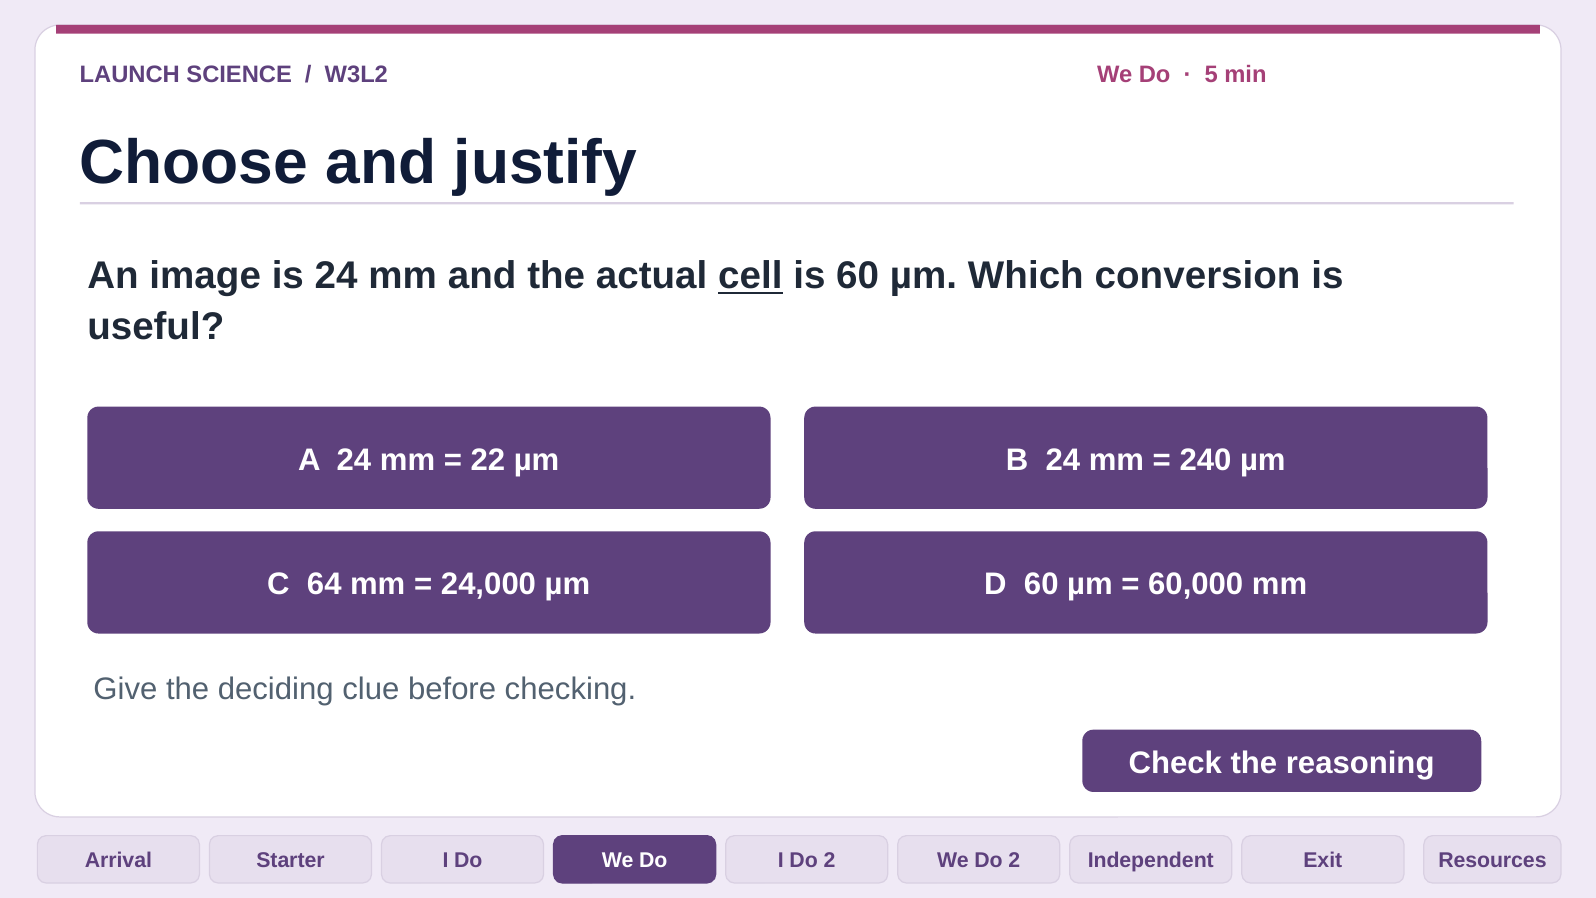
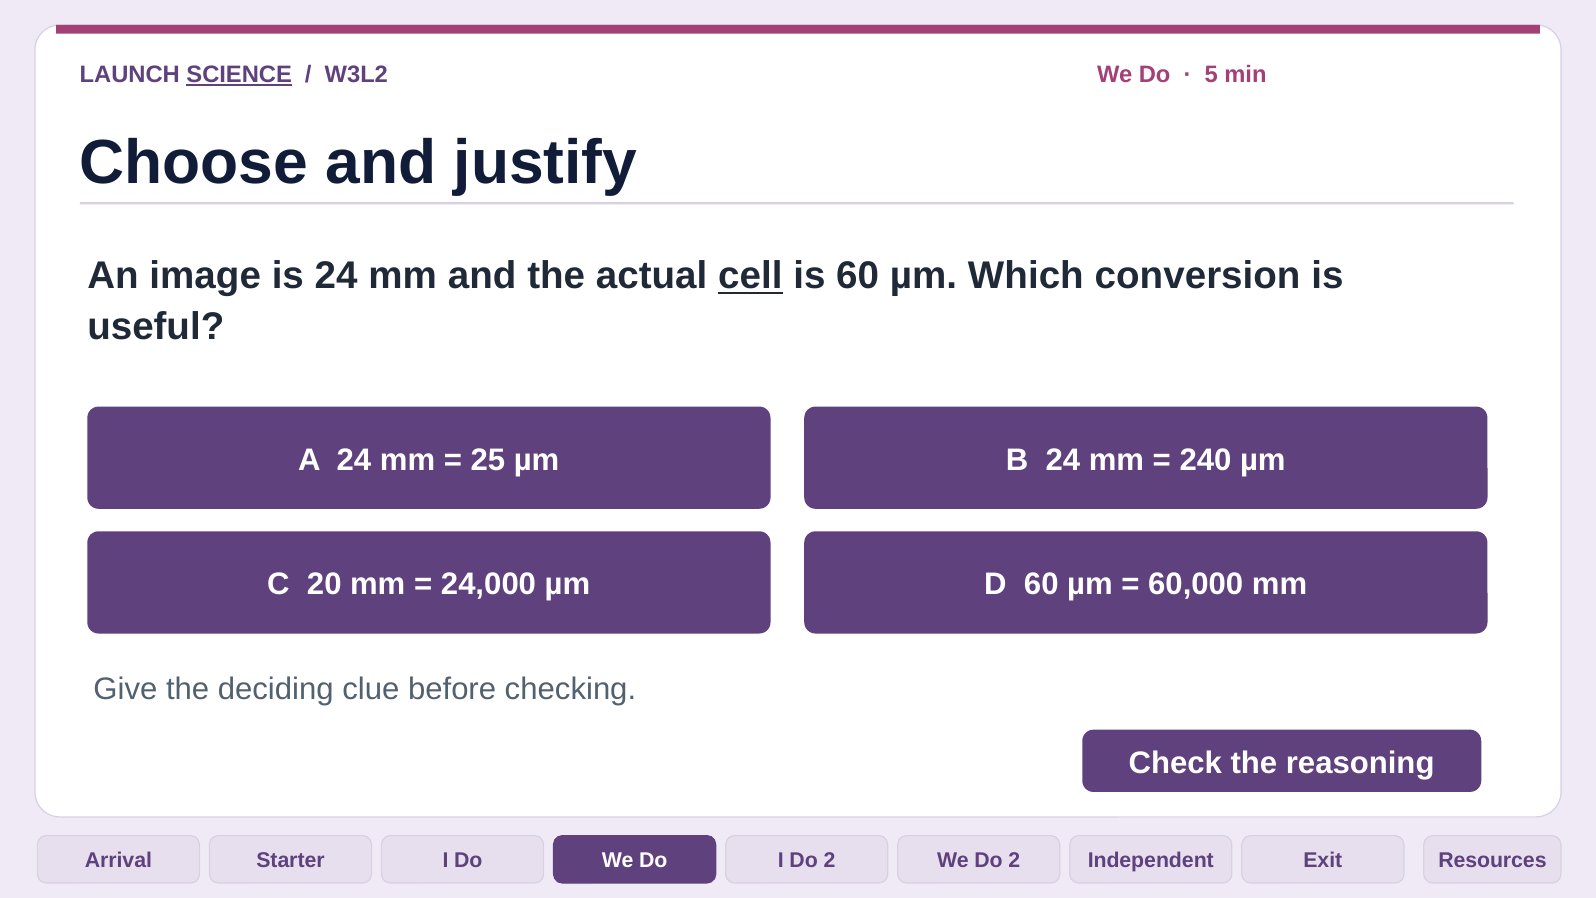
SCIENCE underline: none -> present
22: 22 -> 25
64: 64 -> 20
